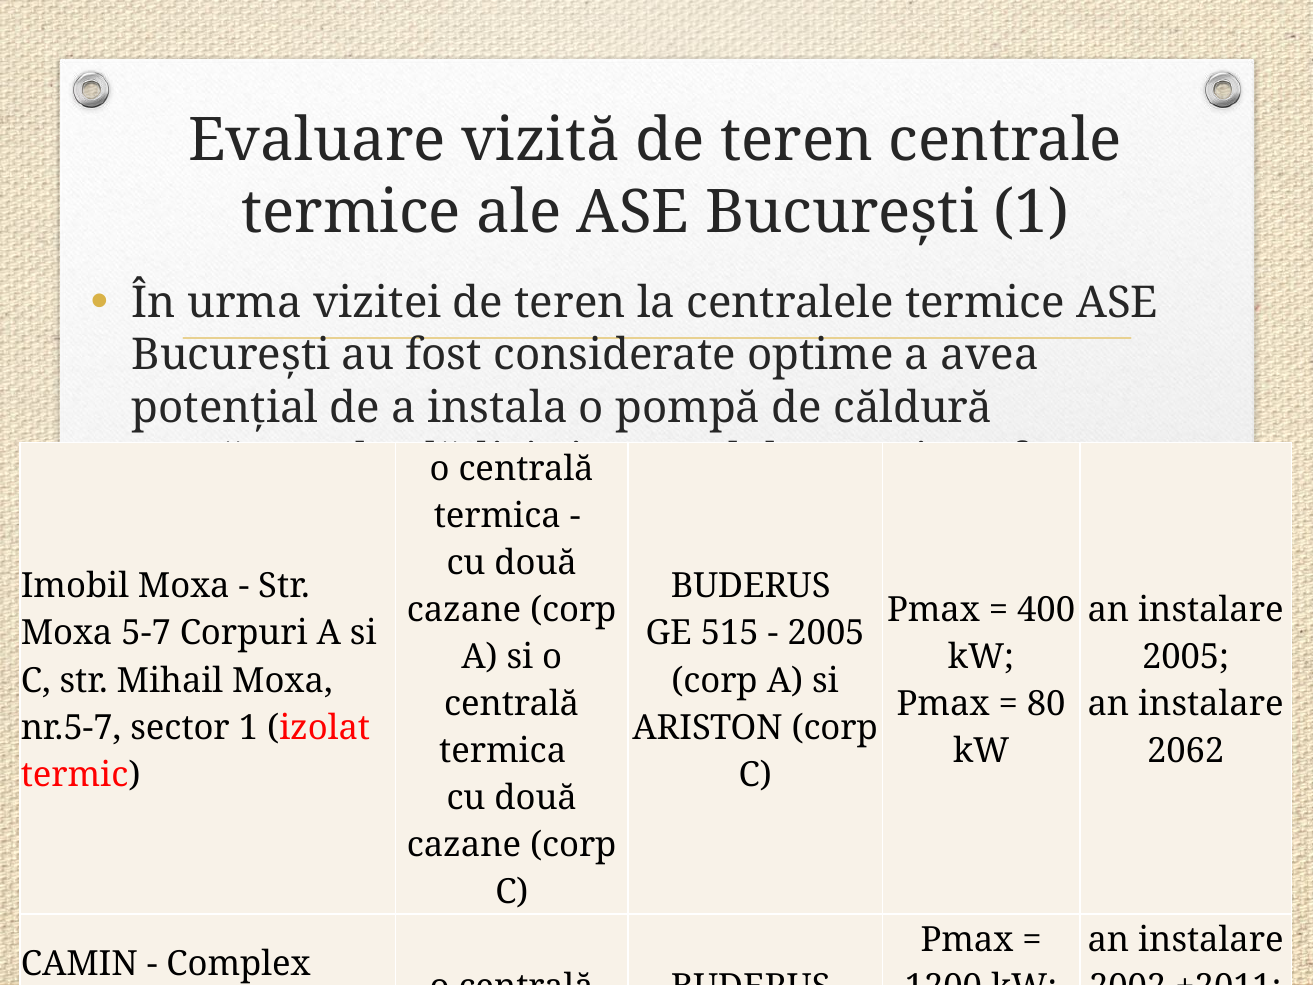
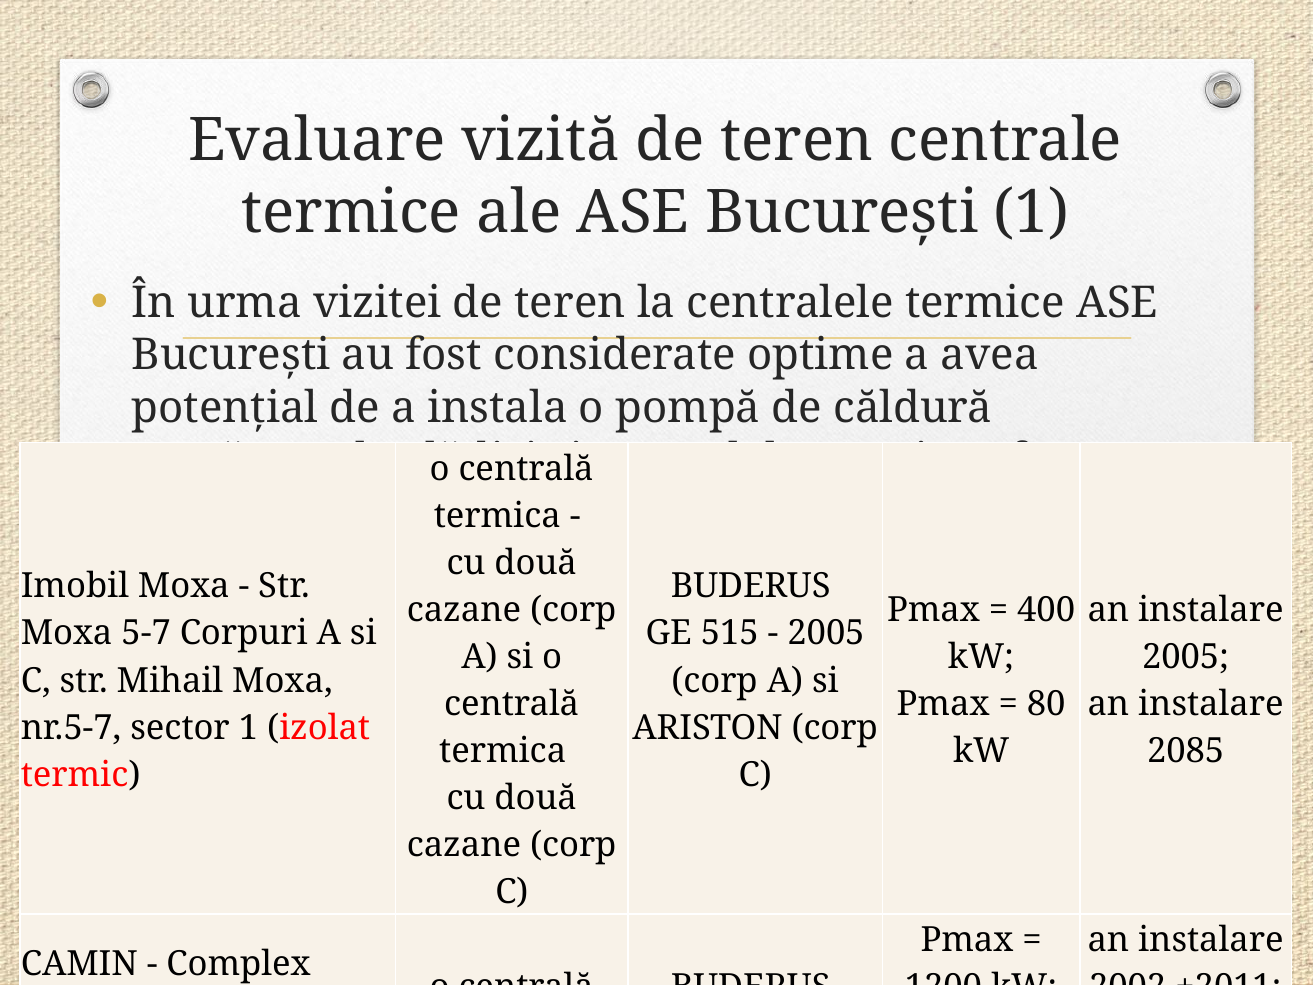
2062: 2062 -> 2085
